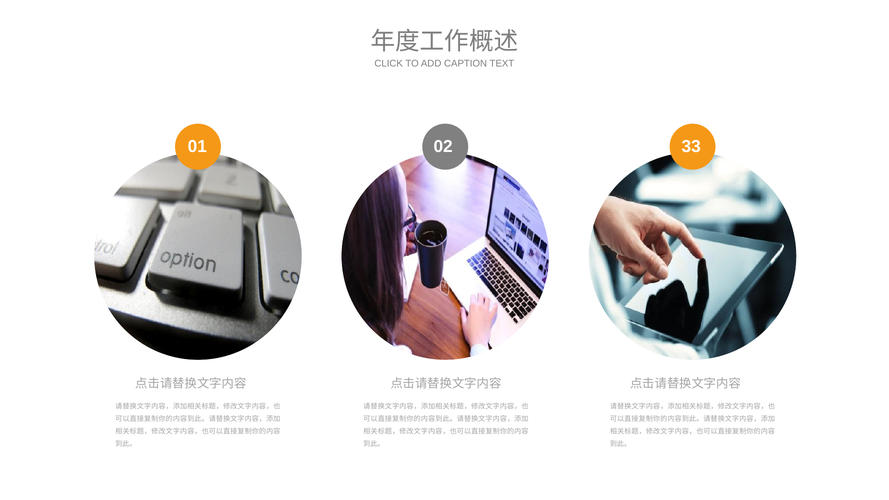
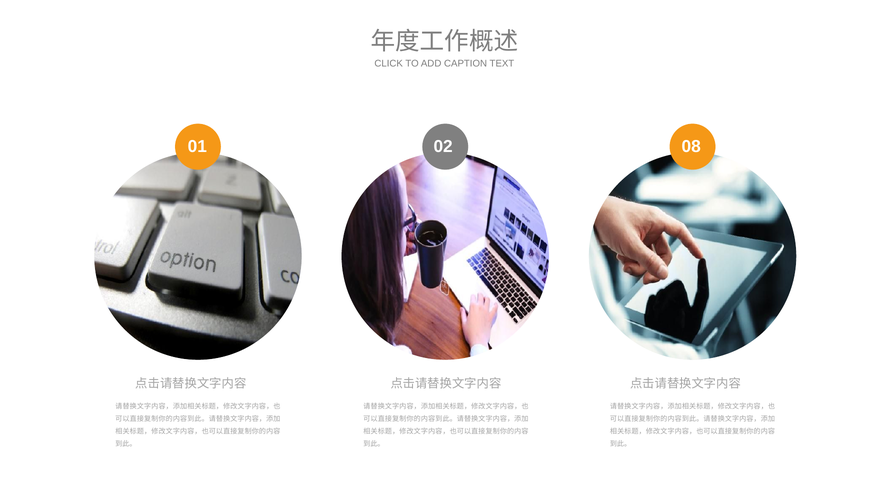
33: 33 -> 08
